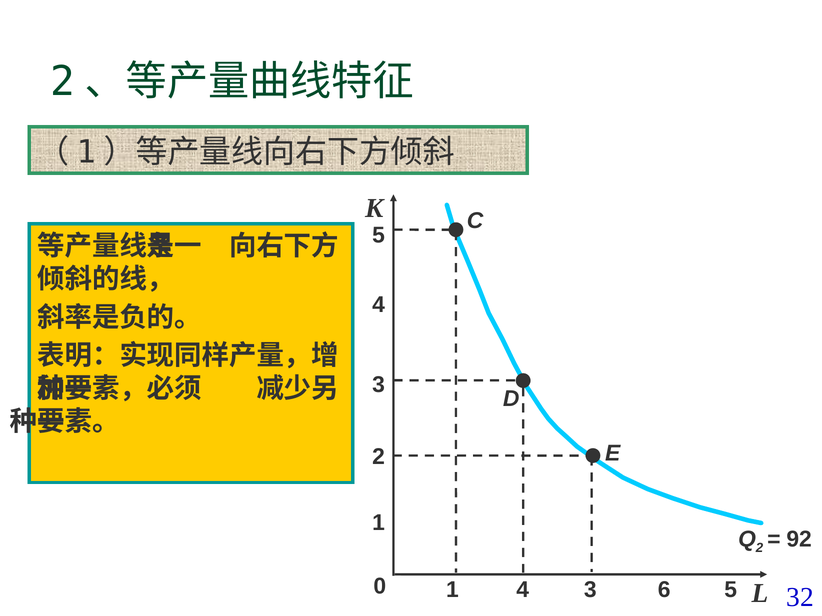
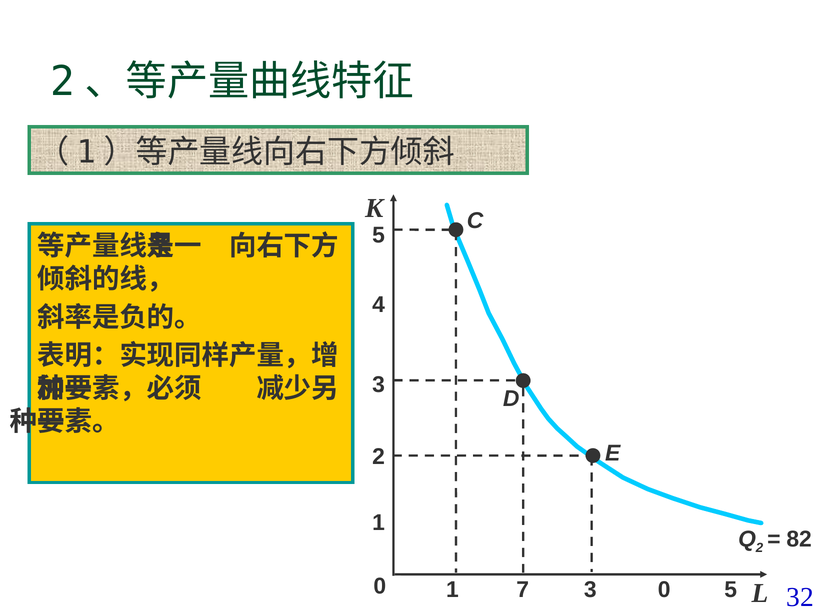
92: 92 -> 82
1 4: 4 -> 7
3 6: 6 -> 0
